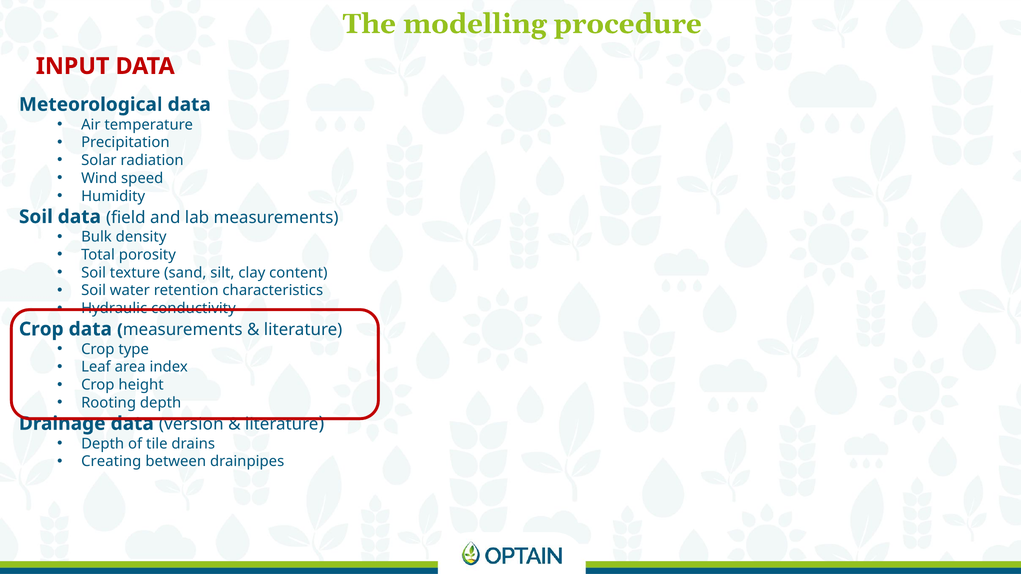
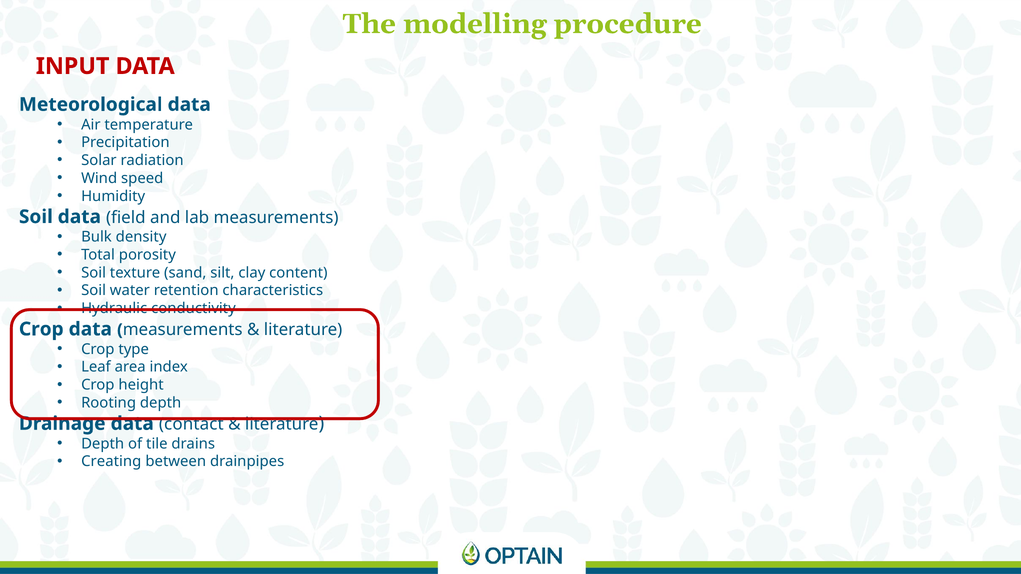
version: version -> contact
